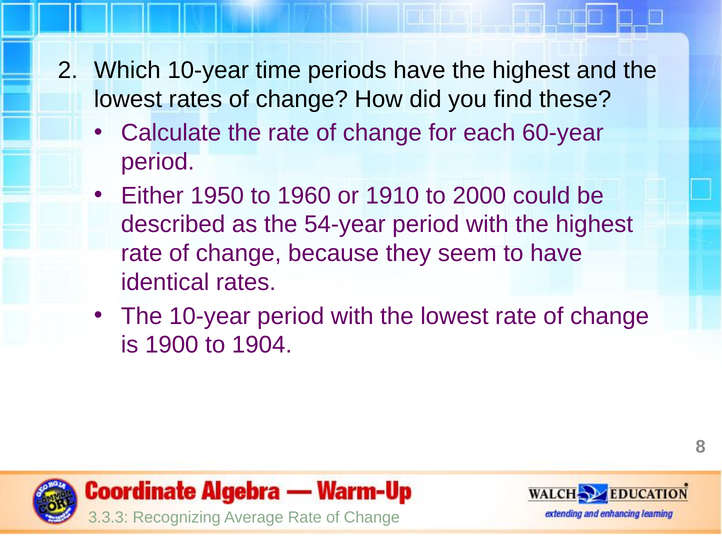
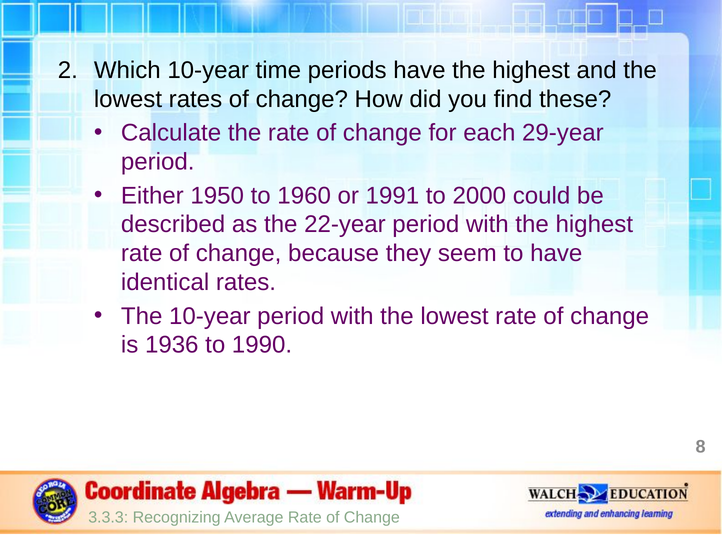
60-year: 60-year -> 29-year
1910: 1910 -> 1991
54-year: 54-year -> 22-year
1900: 1900 -> 1936
1904: 1904 -> 1990
